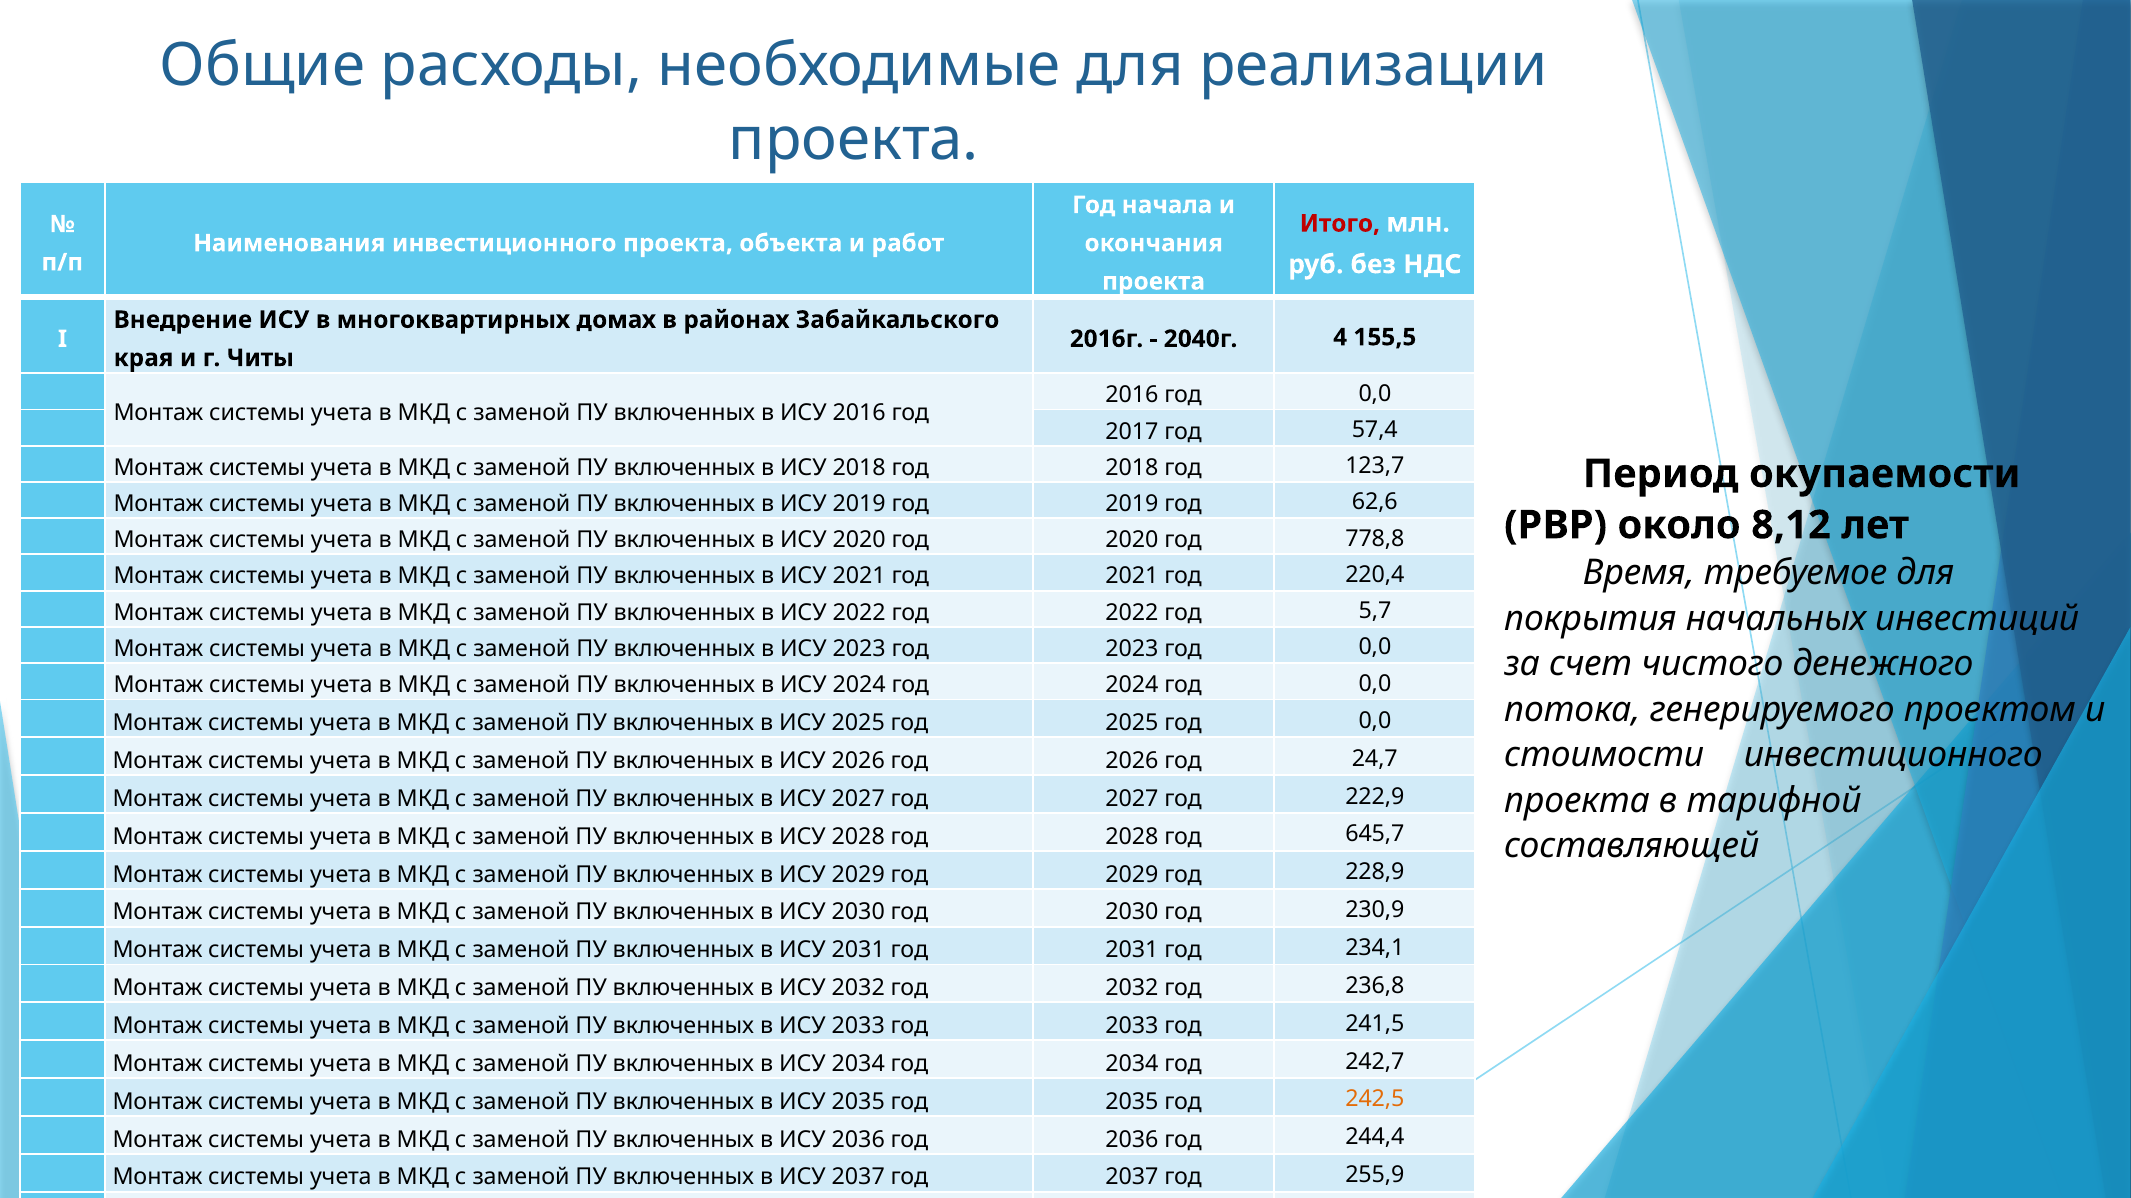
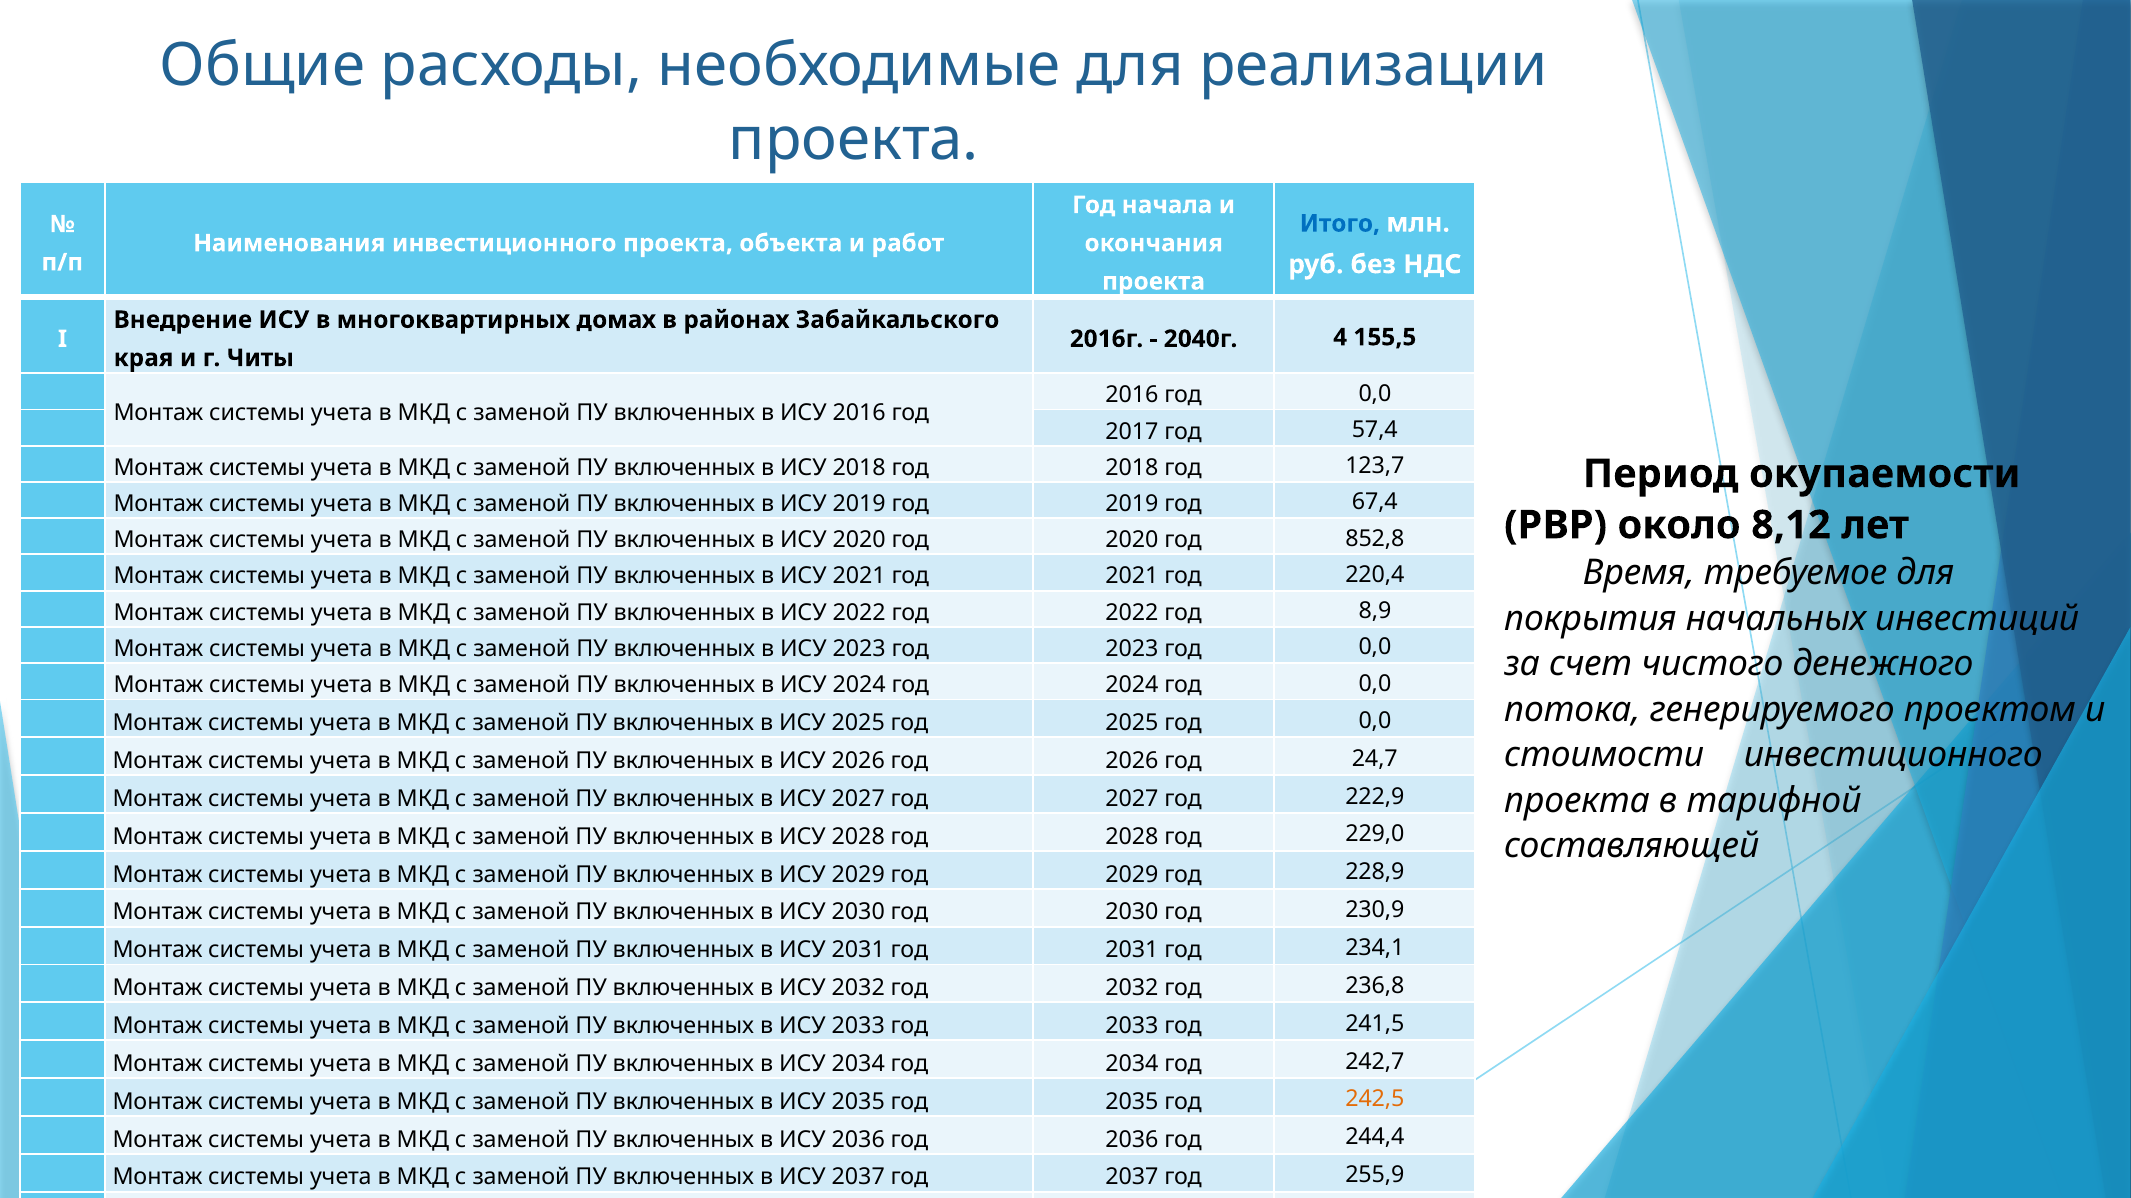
Итого colour: red -> blue
62,6: 62,6 -> 67,4
778,8: 778,8 -> 852,8
5,7: 5,7 -> 8,9
645,7: 645,7 -> 229,0
